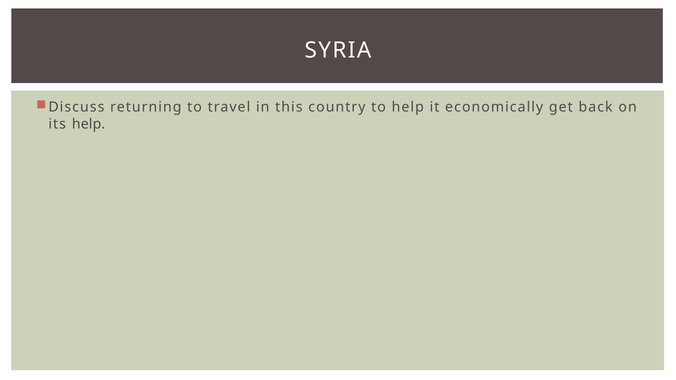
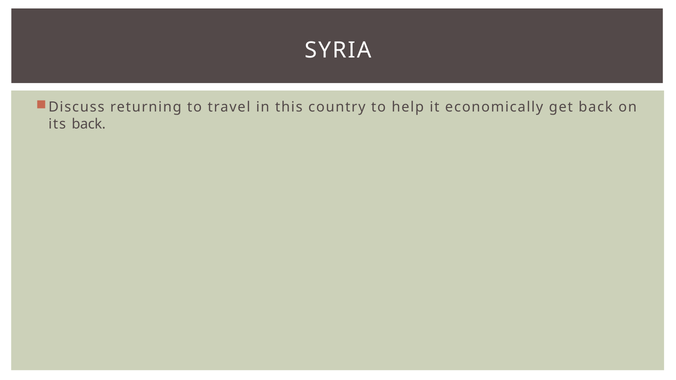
its help: help -> back
